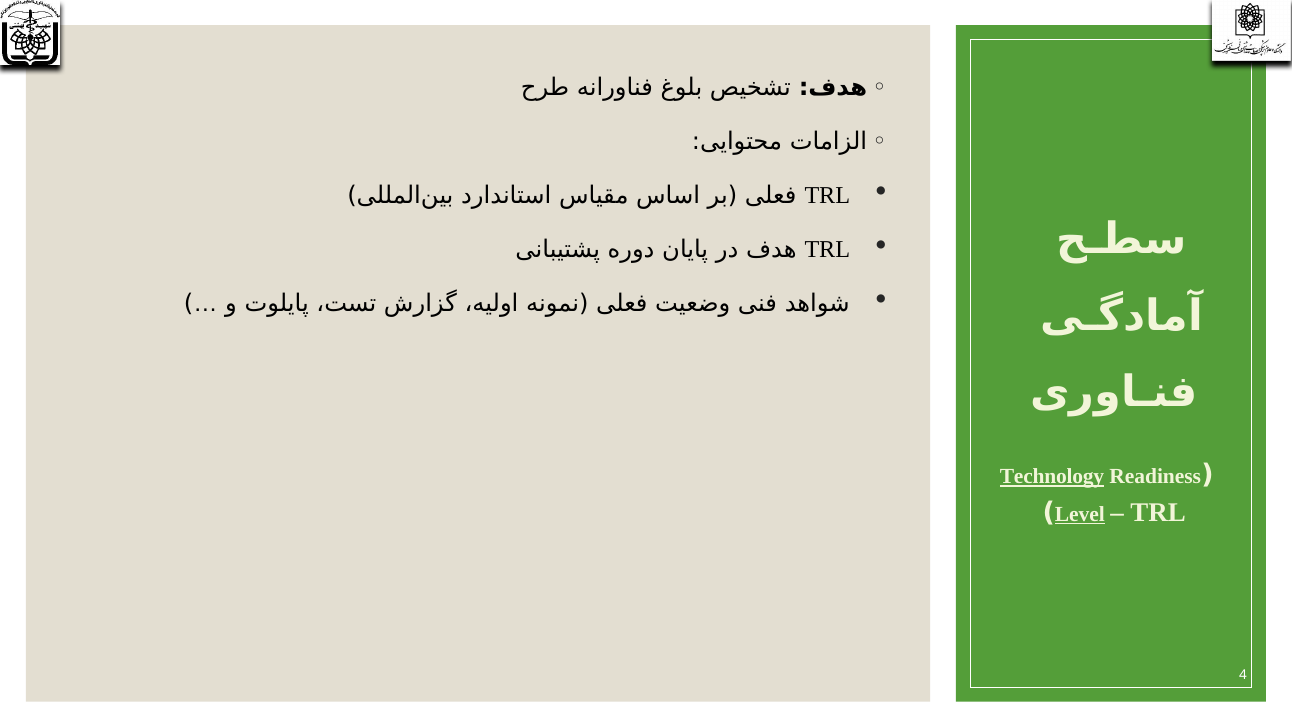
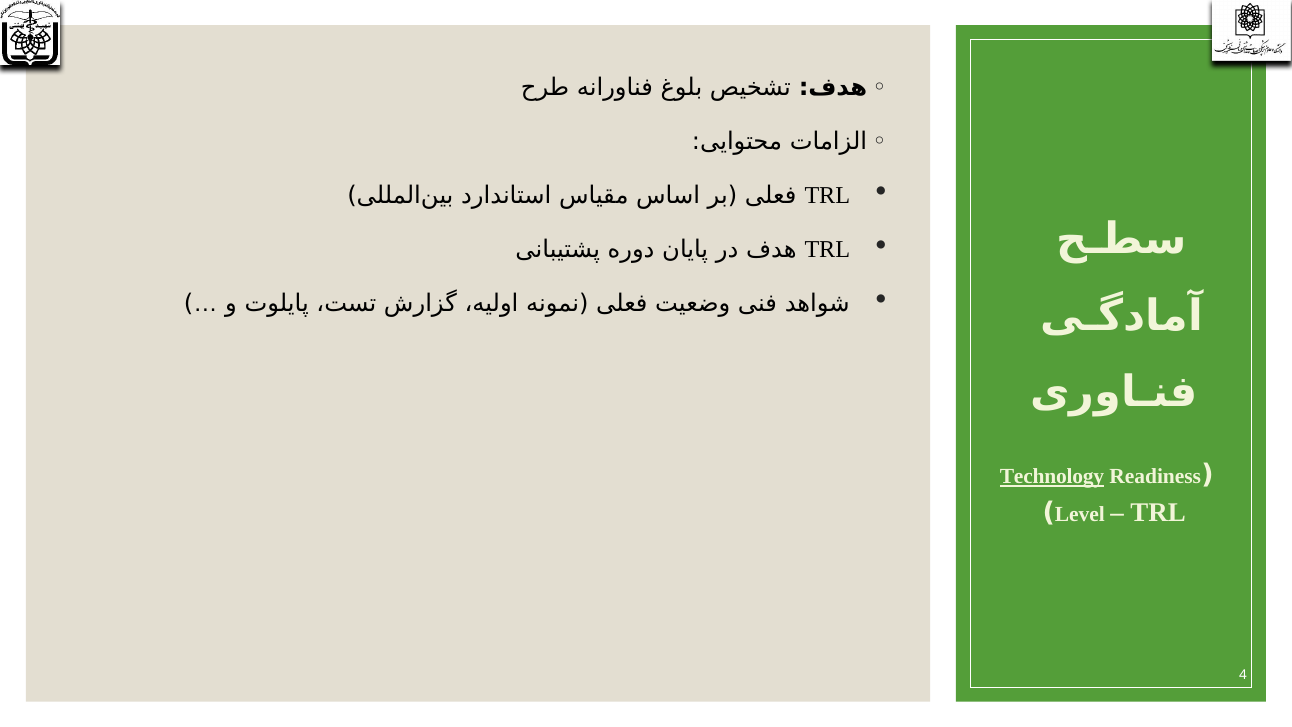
Level underline: present -> none
